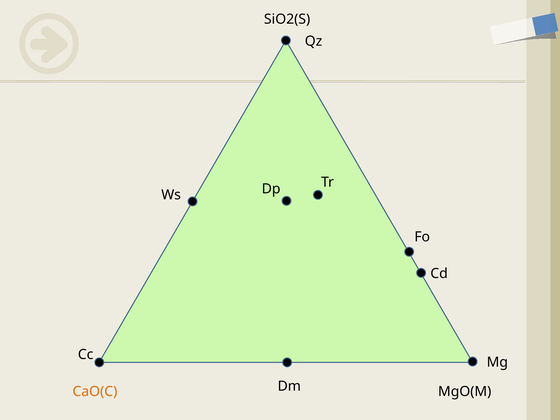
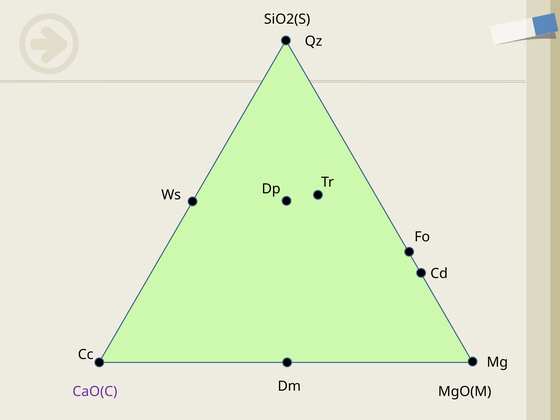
CaO(C colour: orange -> purple
